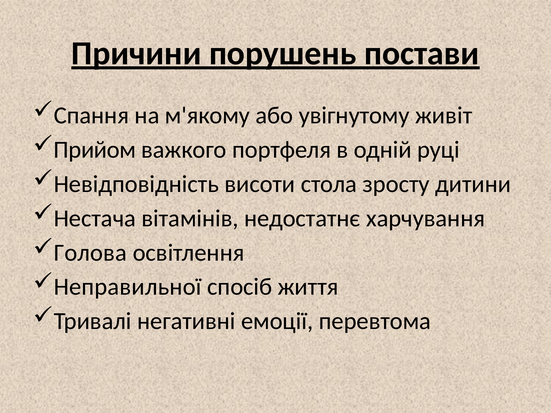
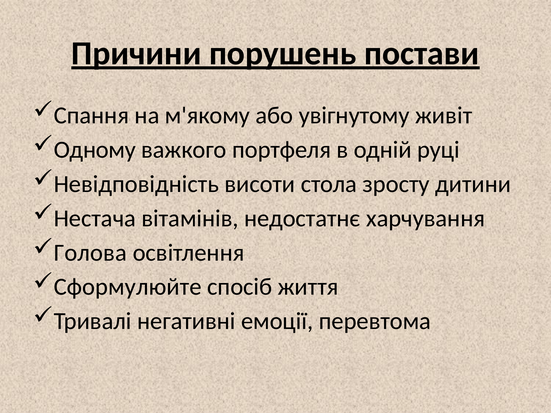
Прийом: Прийом -> Одному
Неправильної: Неправильної -> Сформулюйте
